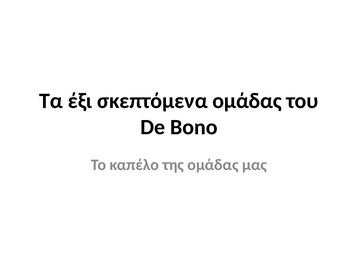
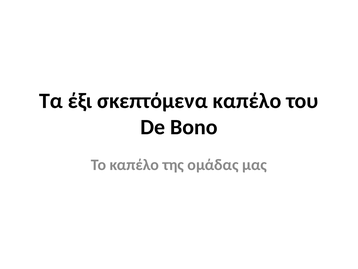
σκεπτόμενα ομάδας: ομάδας -> καπέλο
